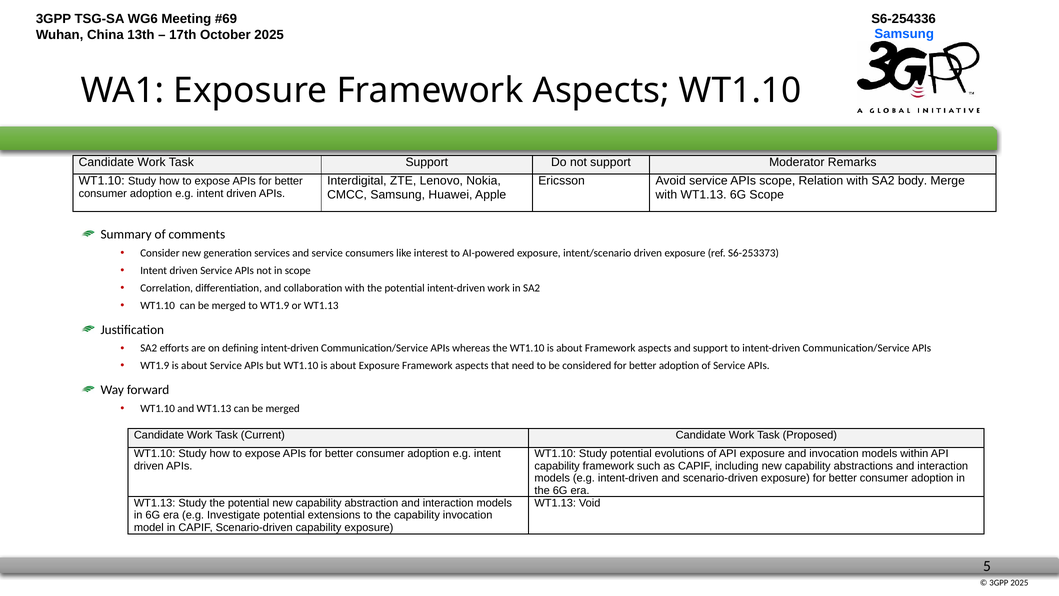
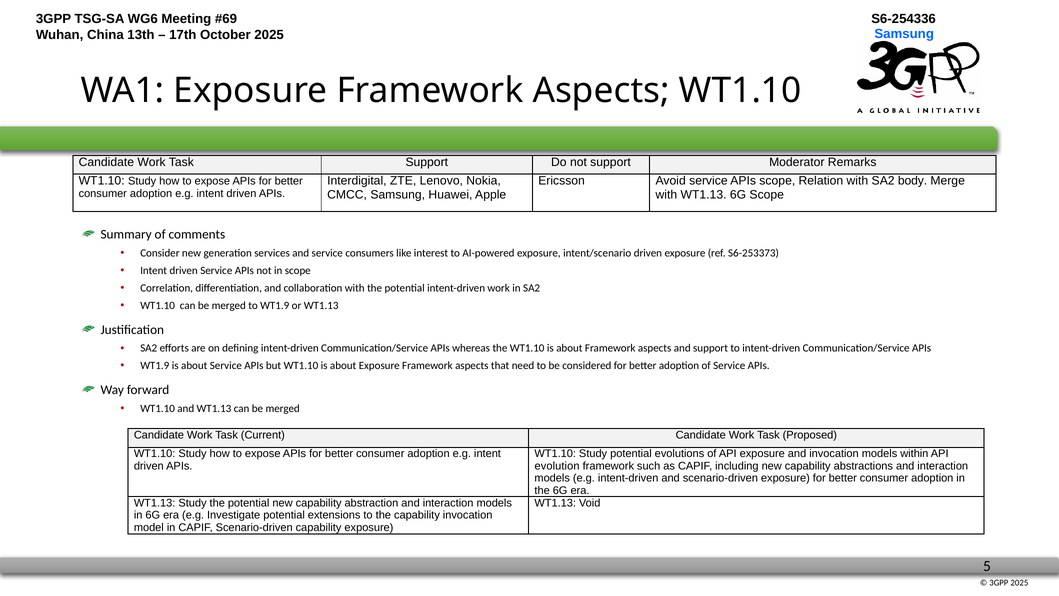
capability at (557, 466): capability -> evolution
